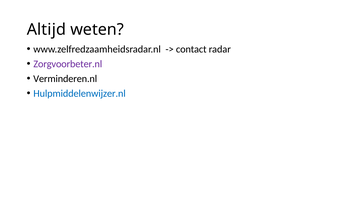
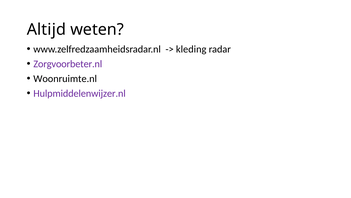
contact: contact -> kleding
Verminderen.nl: Verminderen.nl -> Woonruimte.nl
Hulpmiddelenwijzer.nl colour: blue -> purple
